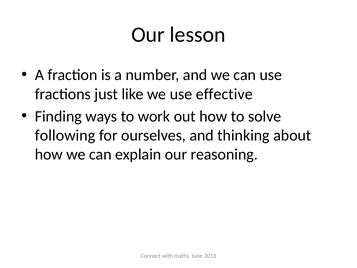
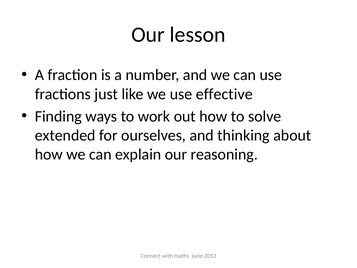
following: following -> extended
